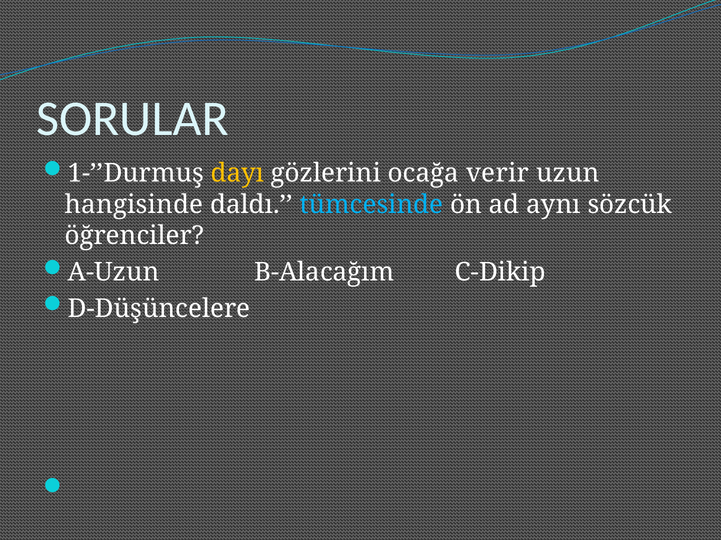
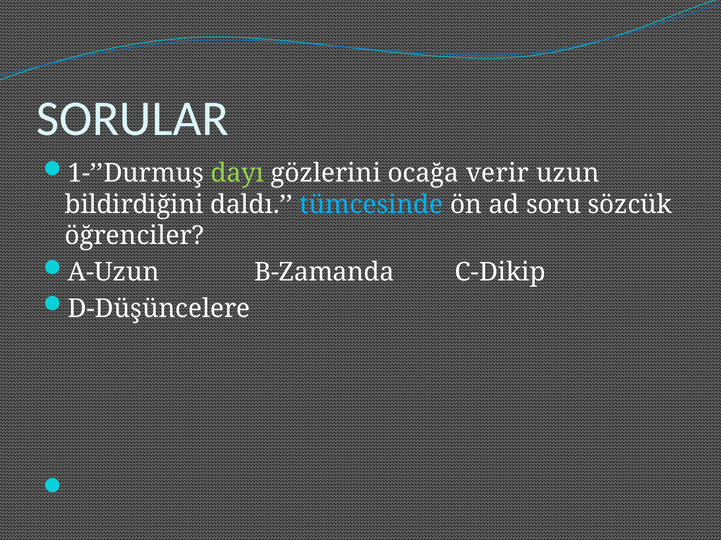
dayı colour: yellow -> light green
hangisinde: hangisinde -> bildirdiğini
aynı: aynı -> soru
B-Alacağım: B-Alacağım -> B-Zamanda
